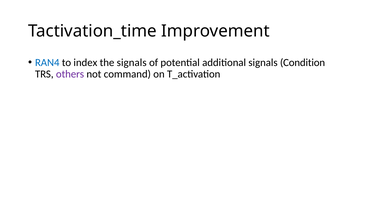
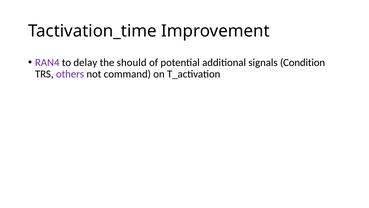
RAN4 colour: blue -> purple
index: index -> delay
the signals: signals -> should
